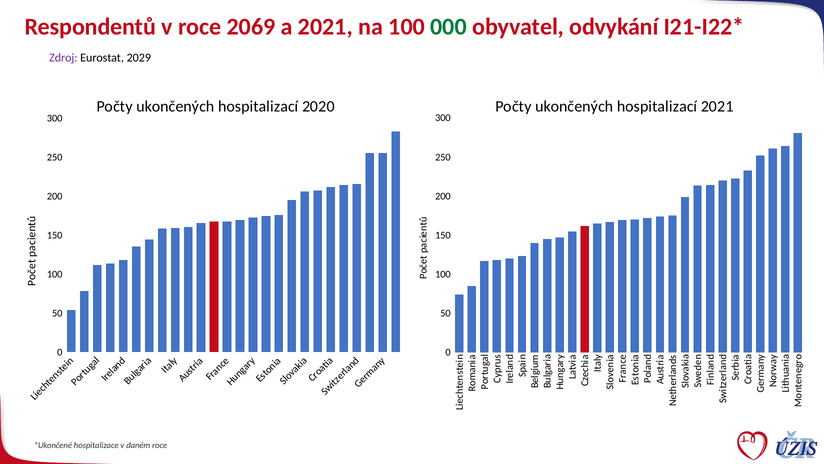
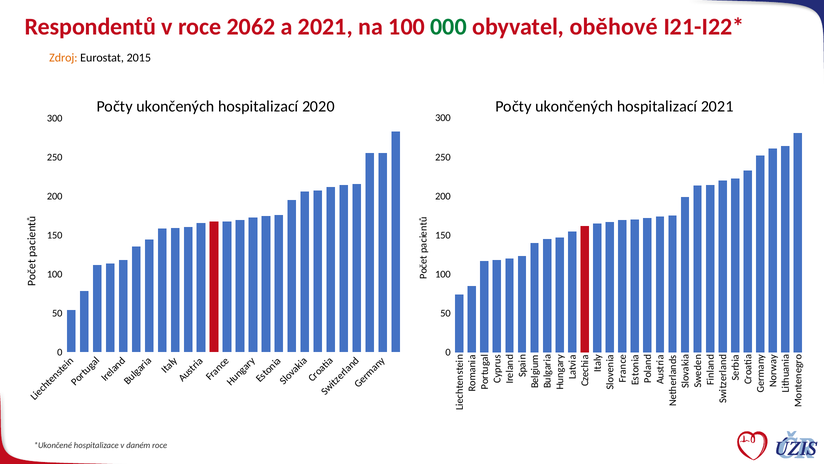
2069: 2069 -> 2062
odvykání: odvykání -> oběhové
Zdroj colour: purple -> orange
2029: 2029 -> 2015
